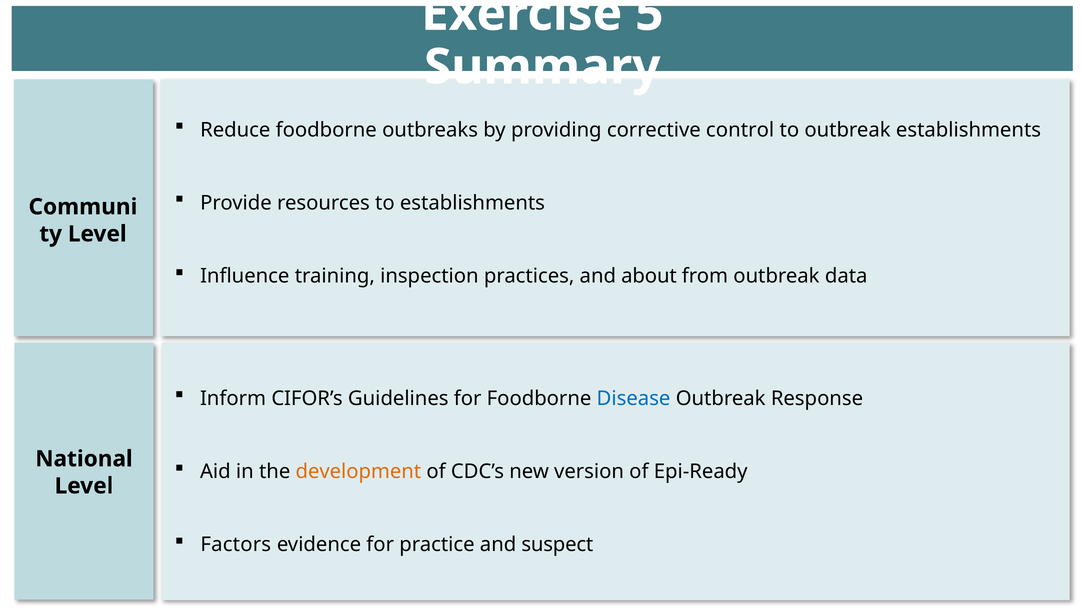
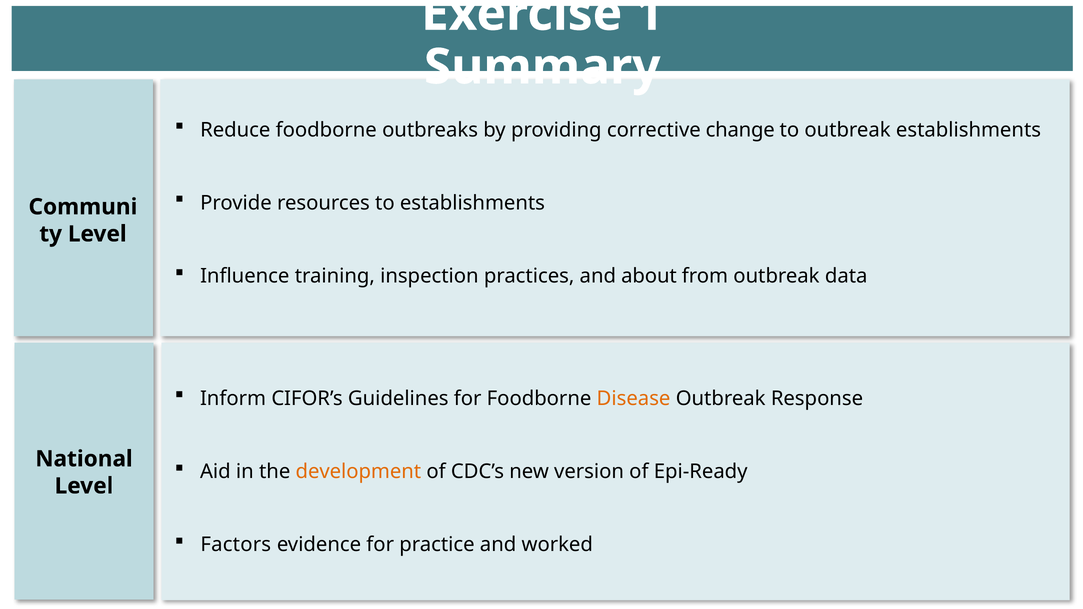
5: 5 -> 1
control: control -> change
Disease colour: blue -> orange
suspect: suspect -> worked
